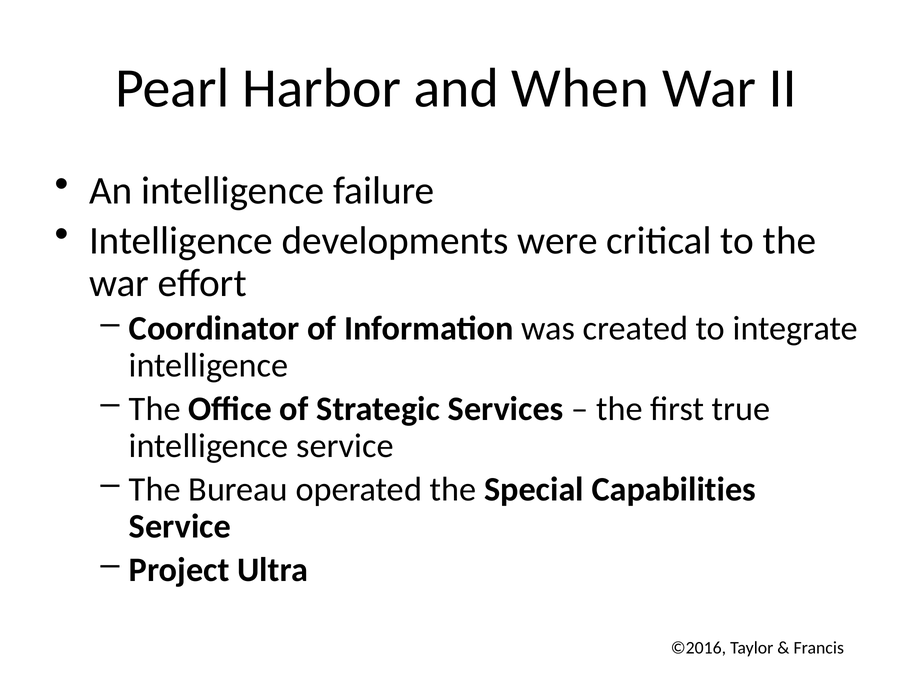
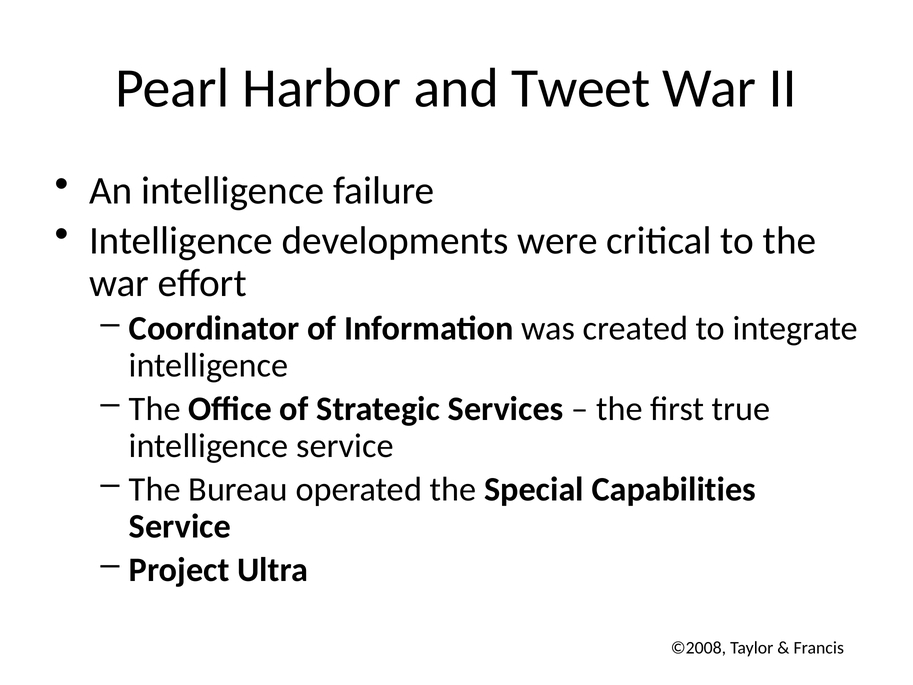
When: When -> Tweet
©2016: ©2016 -> ©2008
